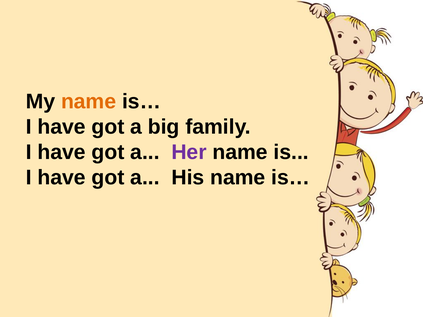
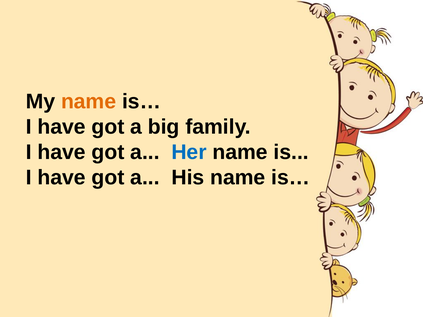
Her colour: purple -> blue
